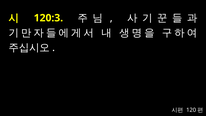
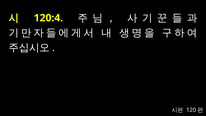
120:3: 120:3 -> 120:4
